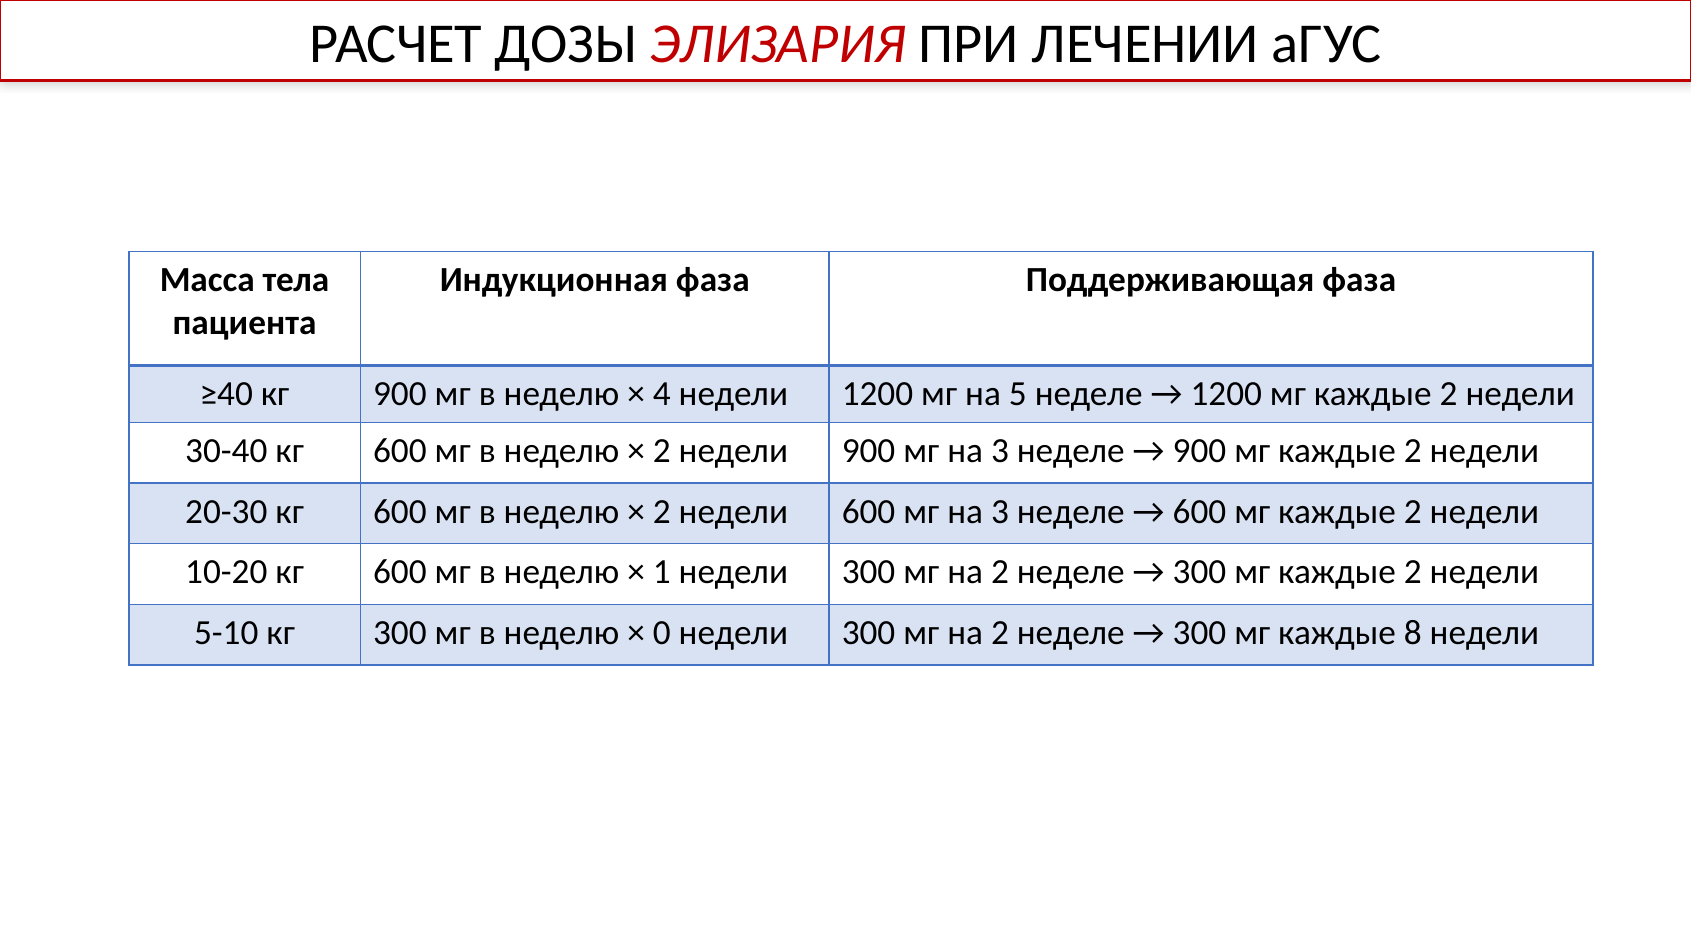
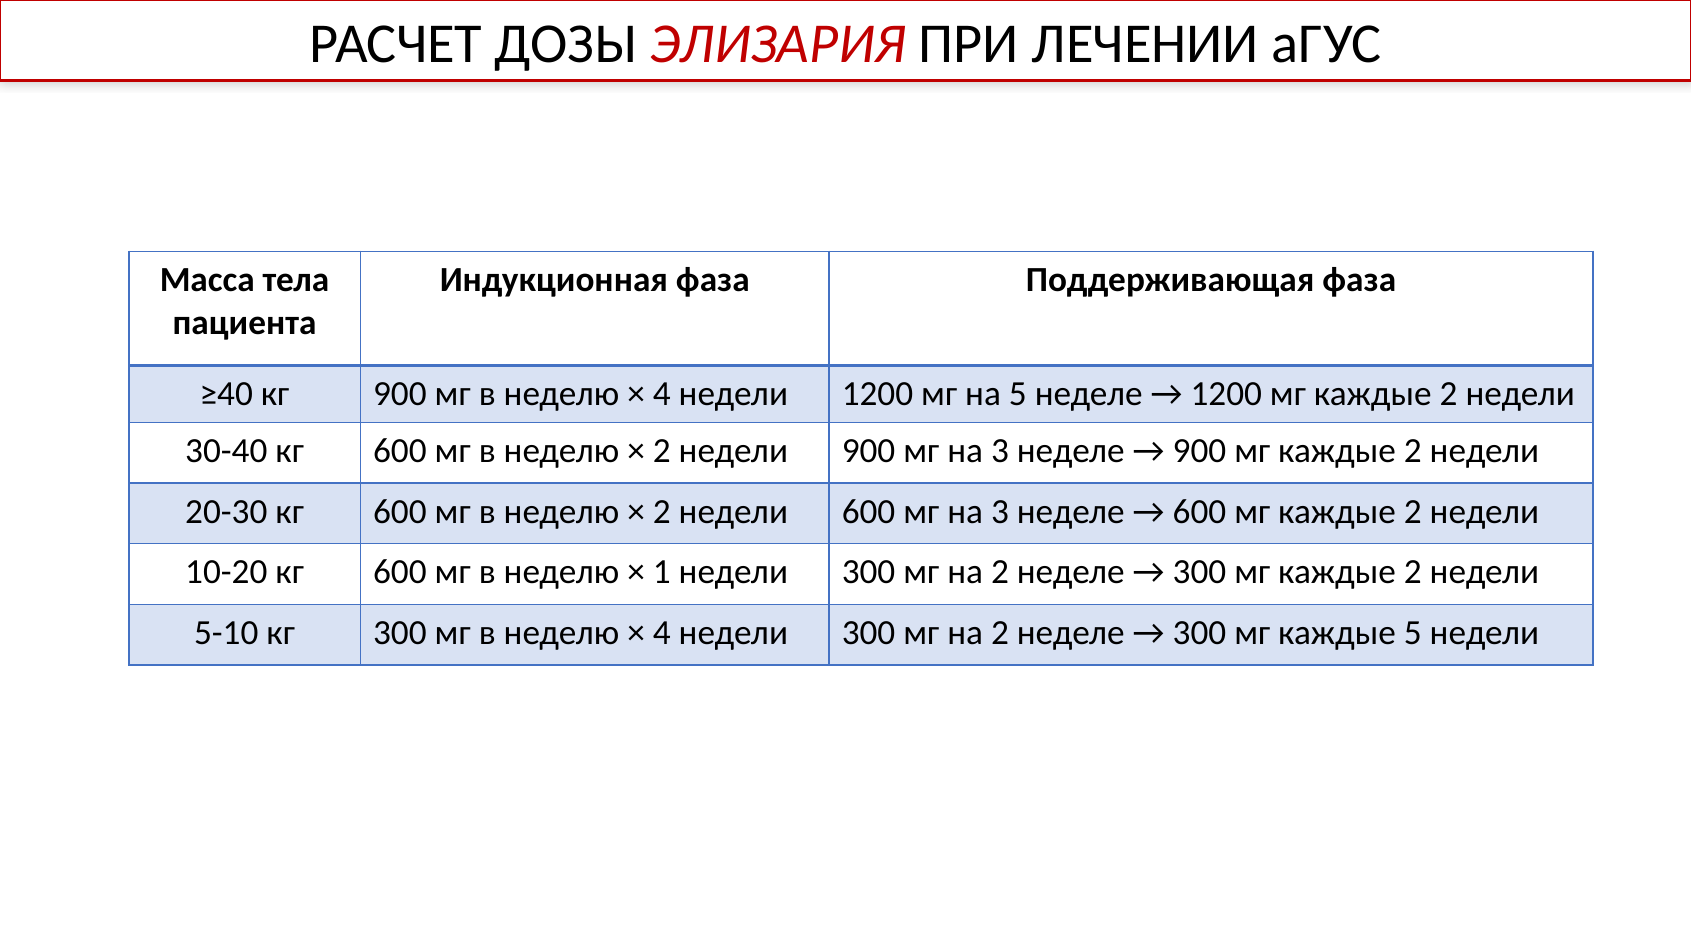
0 at (662, 633): 0 -> 4
каждые 8: 8 -> 5
